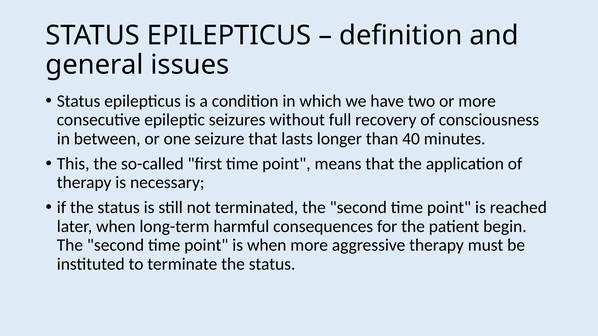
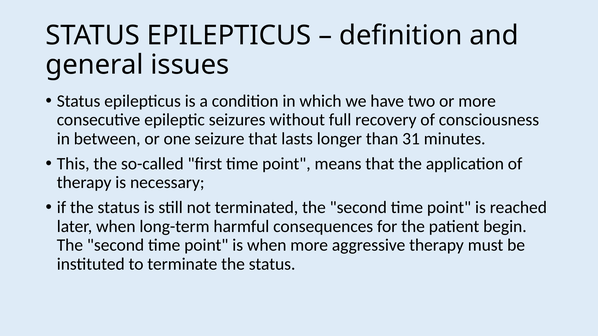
40: 40 -> 31
